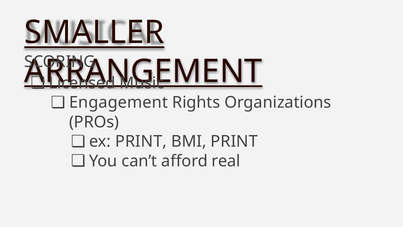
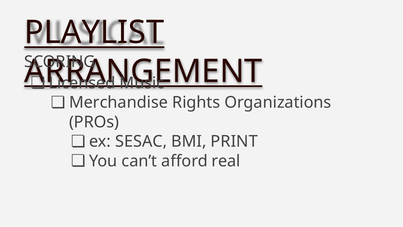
SMALLER: SMALLER -> PLAYLIST
Engagement: Engagement -> Merchandise
ex PRINT: PRINT -> SESAC
